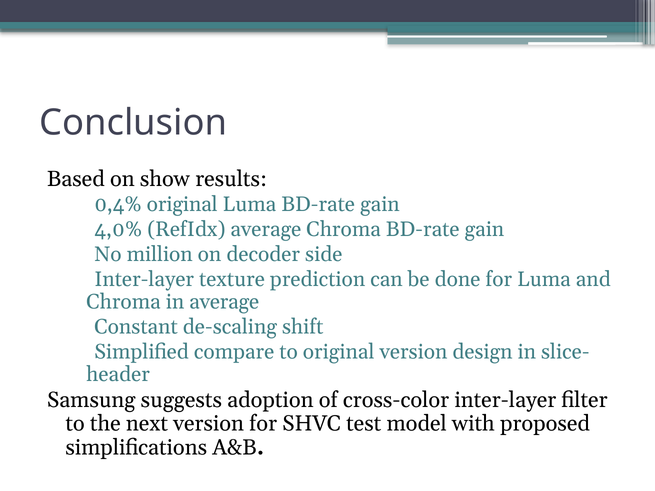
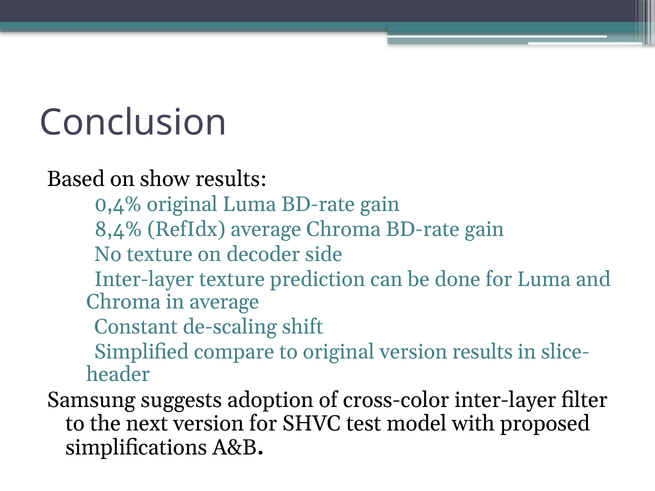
4,0%: 4,0% -> 8,4%
No million: million -> texture
version design: design -> results
